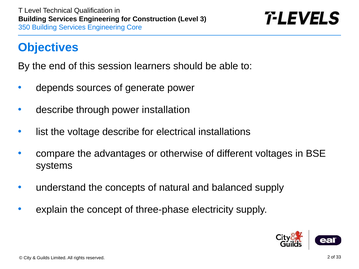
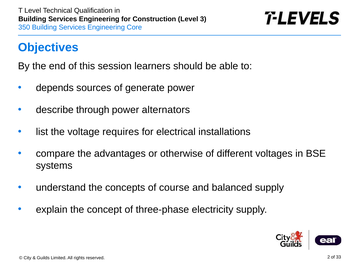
installation: installation -> alternators
voltage describe: describe -> requires
natural: natural -> course
